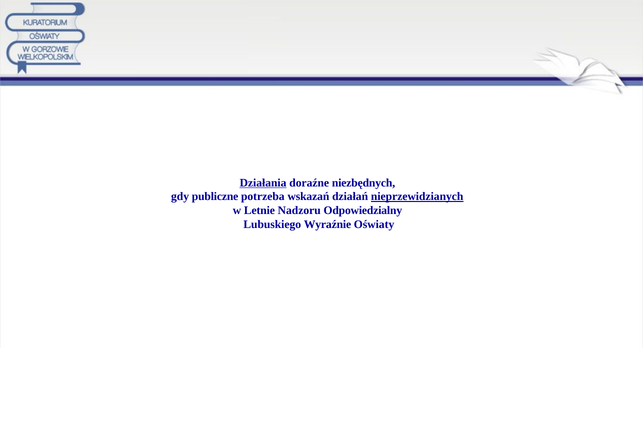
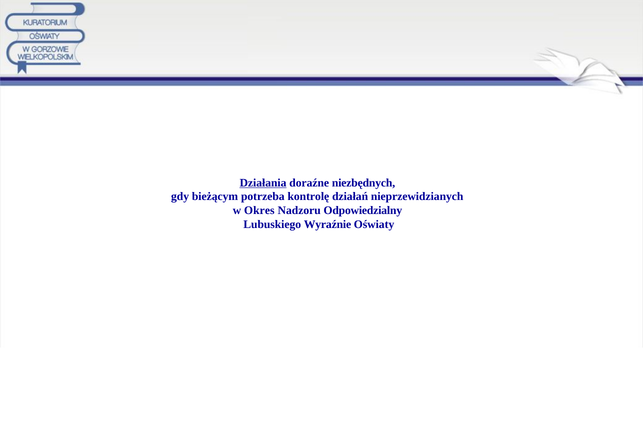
publiczne: publiczne -> bieżącym
wskazań: wskazań -> kontrolę
nieprzewidzianych underline: present -> none
Letnie: Letnie -> Okres
